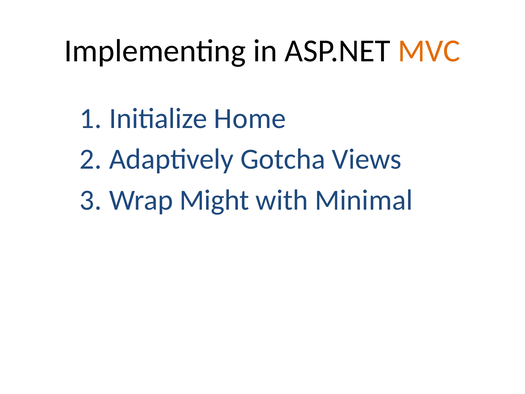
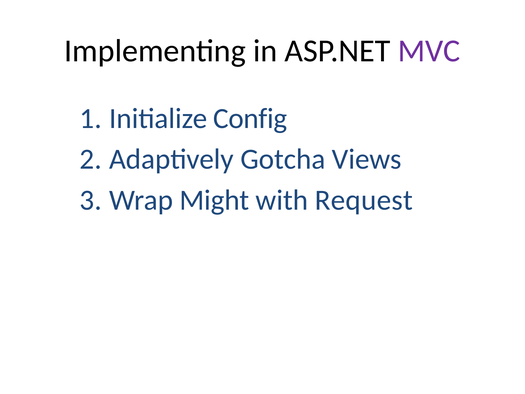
MVC colour: orange -> purple
Home: Home -> Config
Minimal: Minimal -> Request
